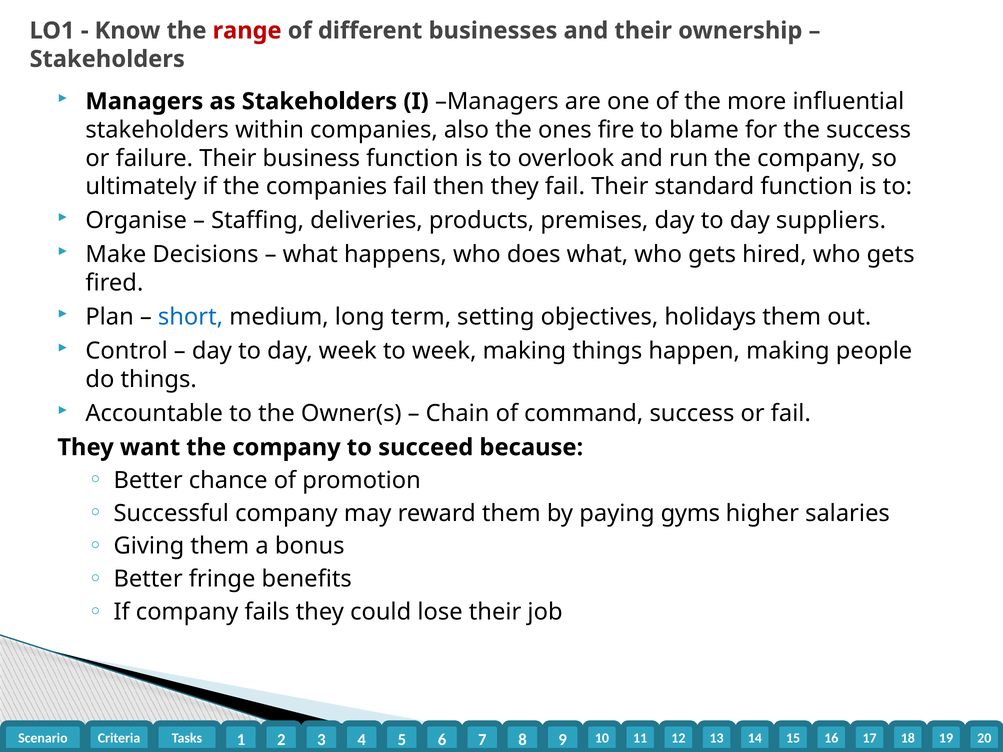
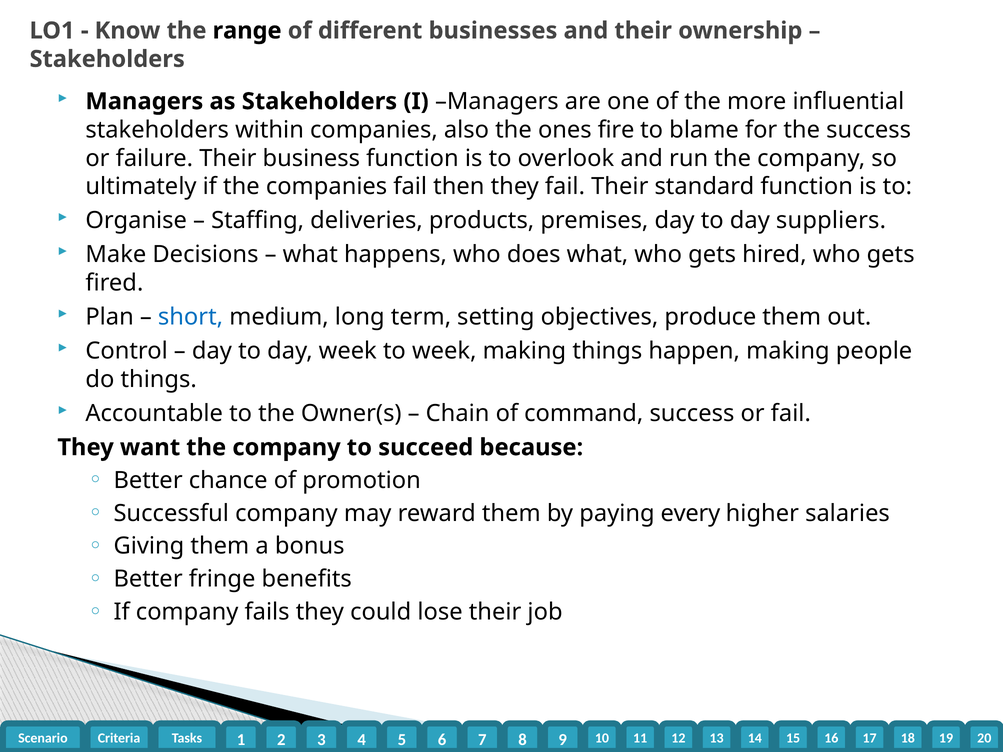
range colour: red -> black
holidays: holidays -> produce
gyms: gyms -> every
